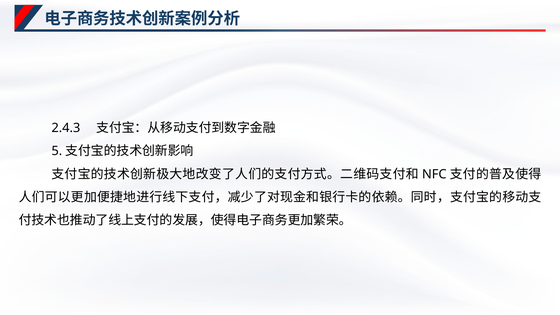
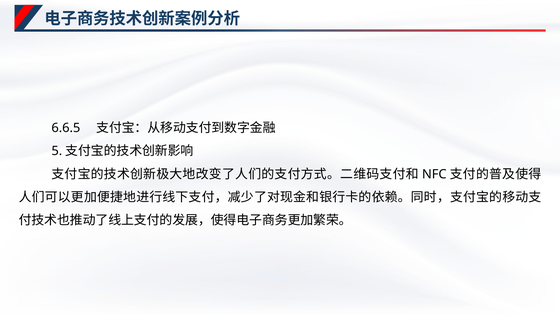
2.4.3: 2.4.3 -> 6.6.5
